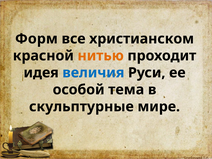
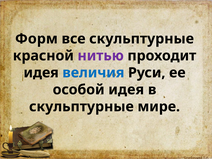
все христианском: христианском -> скульптурные
нитью colour: orange -> purple
особой тема: тема -> идея
